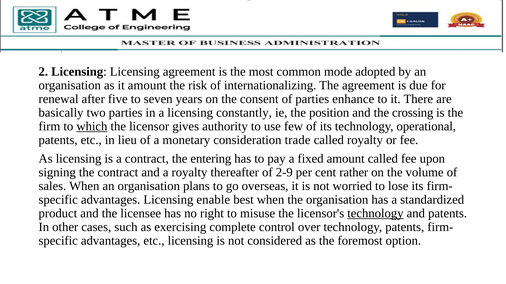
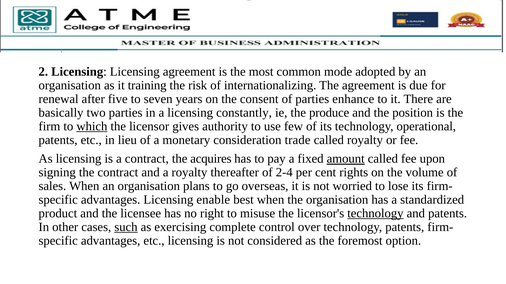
it amount: amount -> training
position: position -> produce
crossing: crossing -> position
entering: entering -> acquires
amount at (346, 159) underline: none -> present
2-9: 2-9 -> 2-4
rather: rather -> rights
such underline: none -> present
